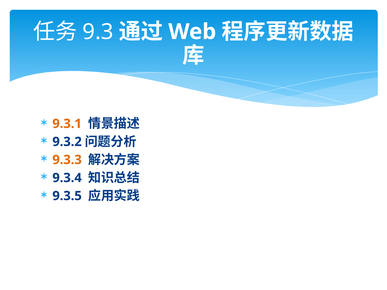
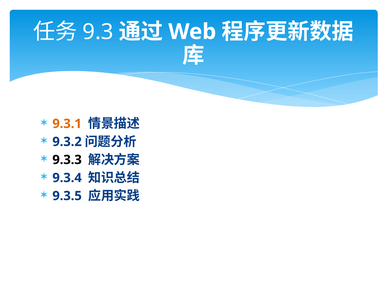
9.3.3 colour: orange -> black
